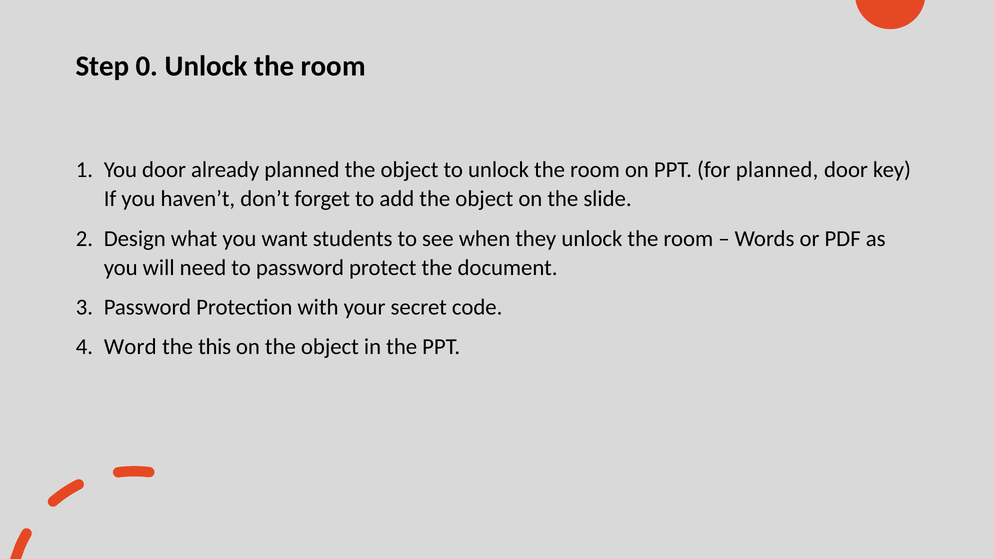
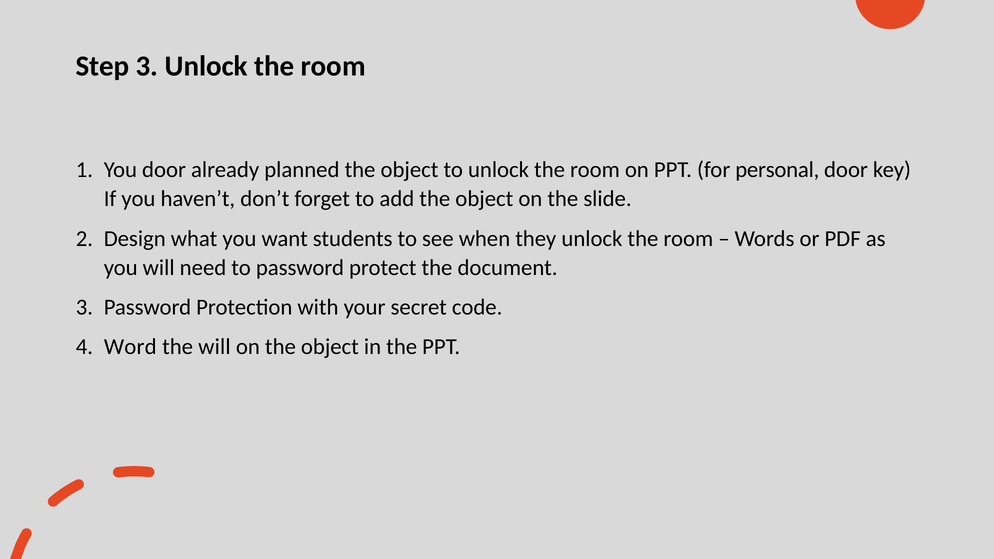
Step 0: 0 -> 3
for planned: planned -> personal
the this: this -> will
